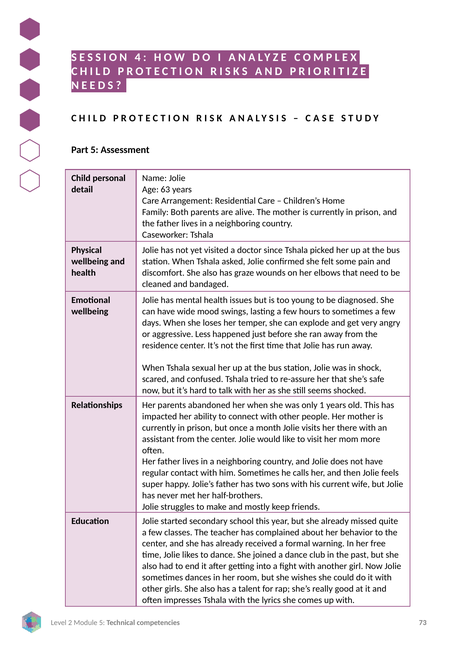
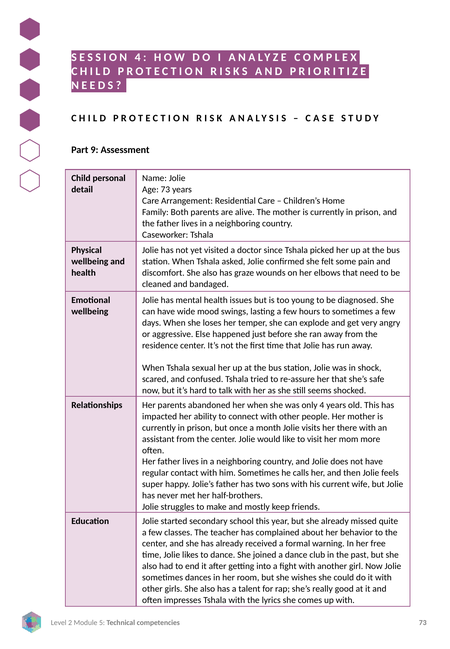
Part 5: 5 -> 9
Age 63: 63 -> 73
Less: Less -> Else
only 1: 1 -> 4
